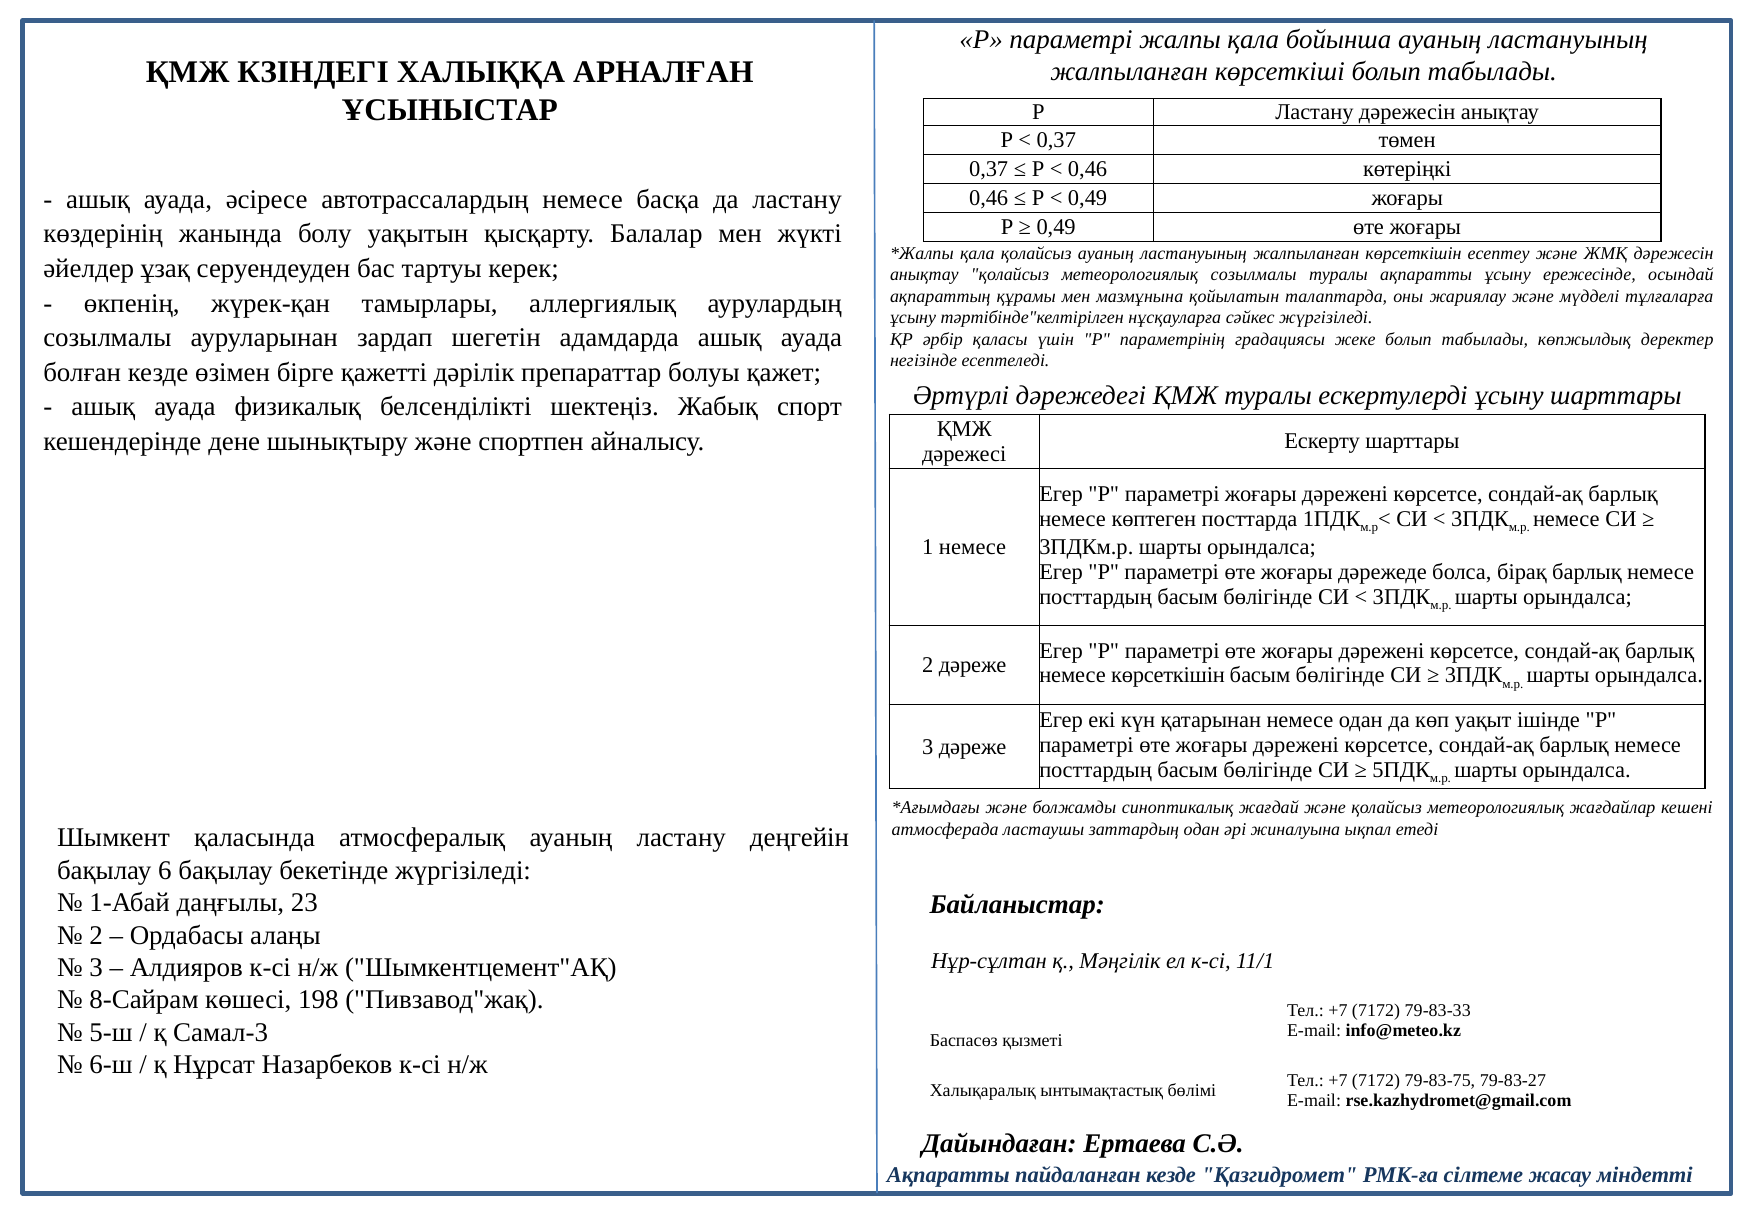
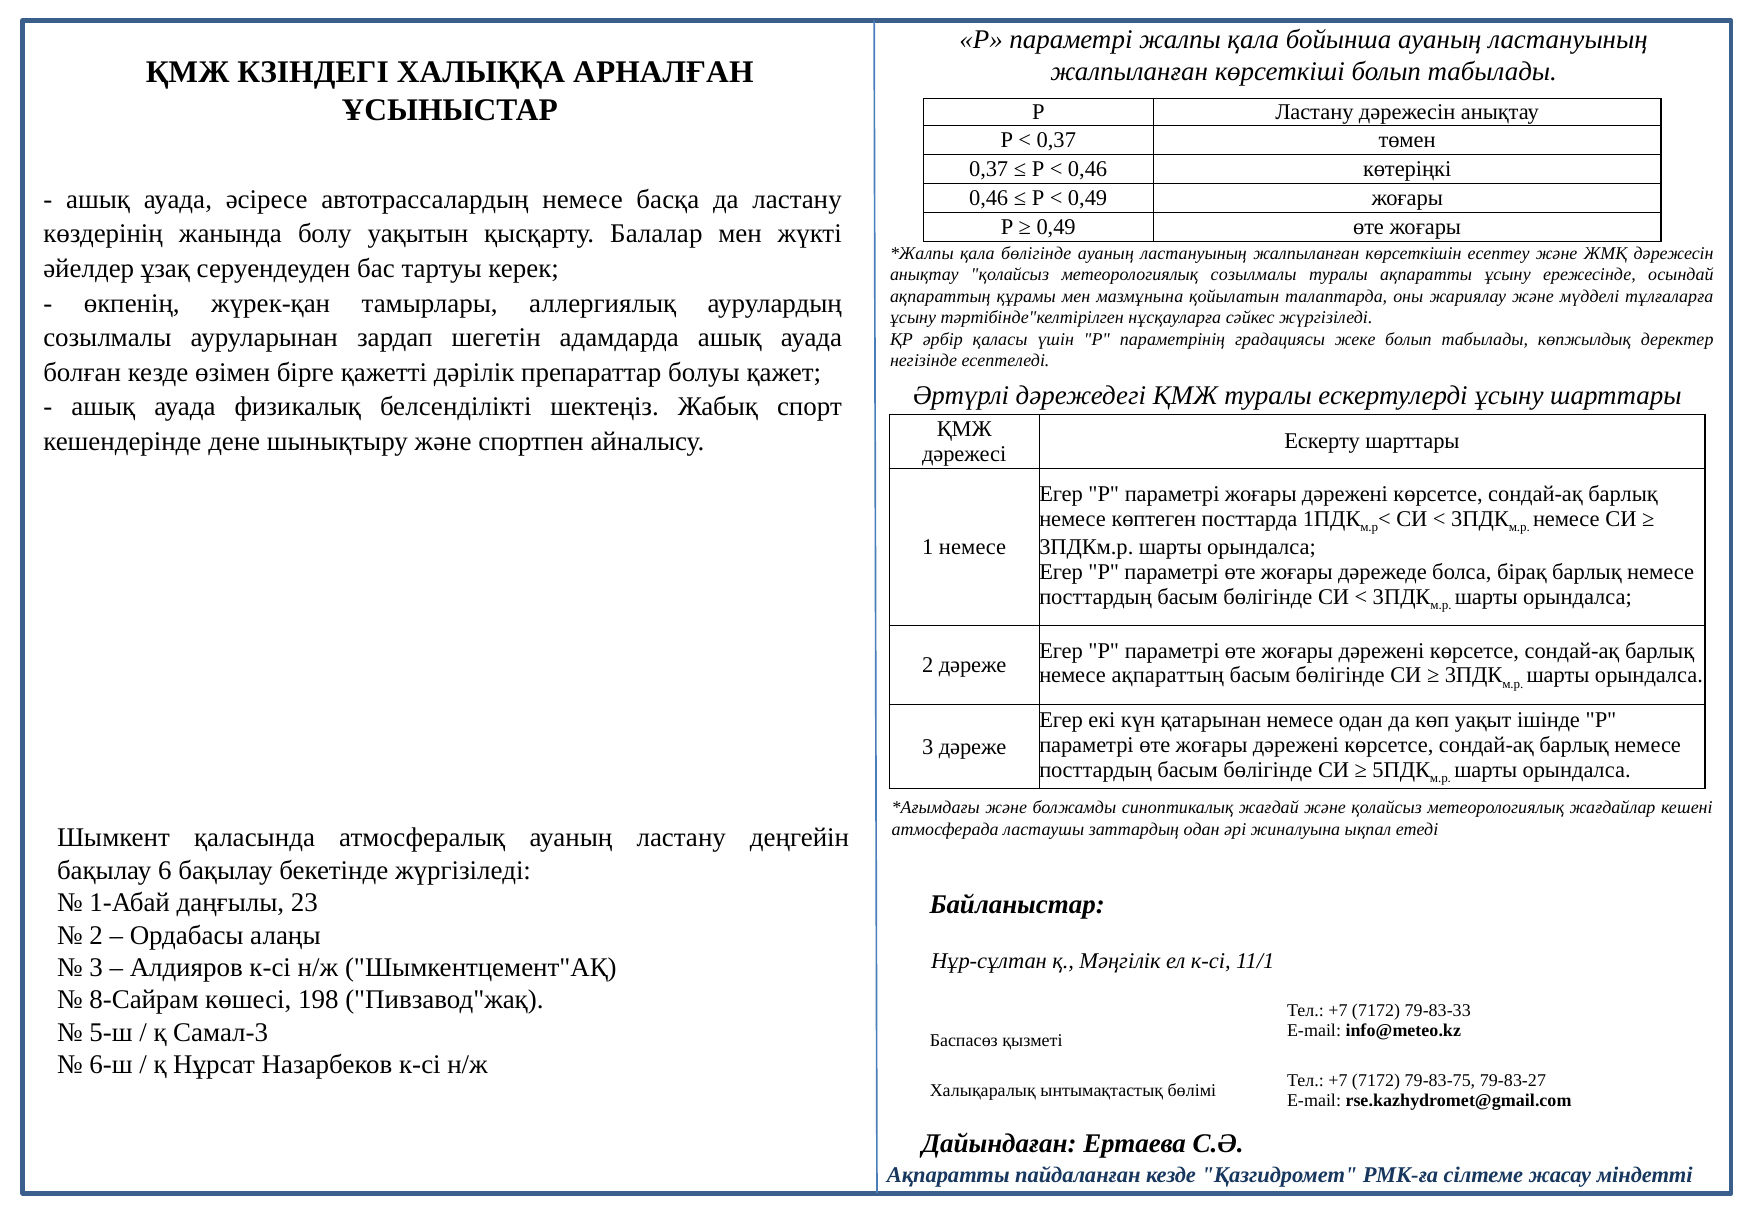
қала қолайсыз: қолайсыз -> бөлігінде
немесе көрсеткішін: көрсеткішін -> ақпараттың
